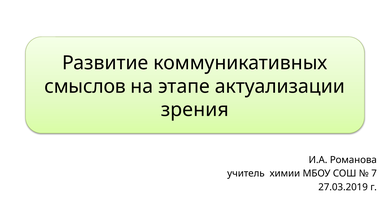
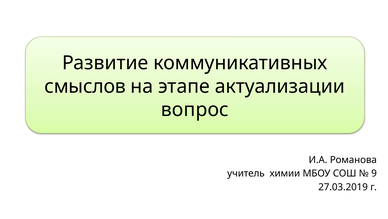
зрения: зрения -> вопрос
7: 7 -> 9
